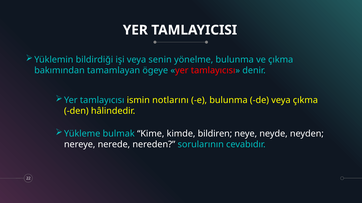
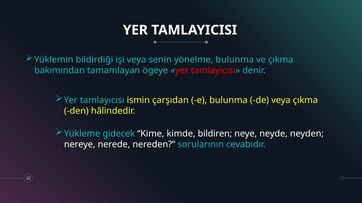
notlarını: notlarını -> çarşıdan
bulmak: bulmak -> gidecek
